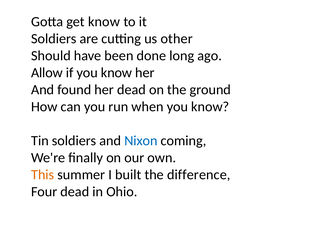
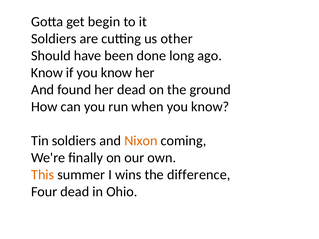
get know: know -> begin
Allow at (47, 73): Allow -> Know
Nixon colour: blue -> orange
built: built -> wins
